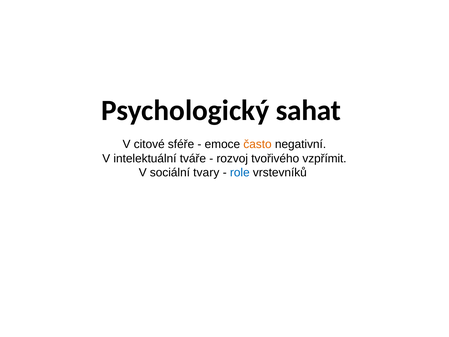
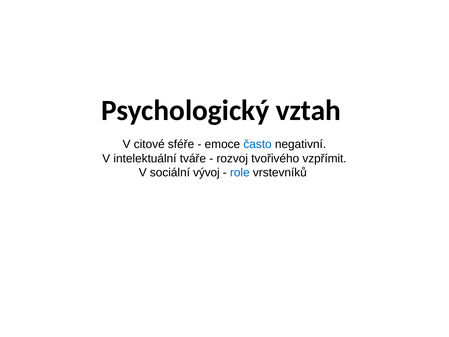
sahat: sahat -> vztah
často colour: orange -> blue
tvary: tvary -> vývoj
